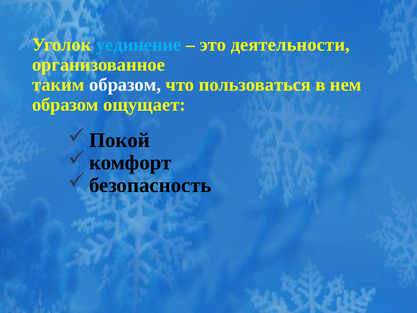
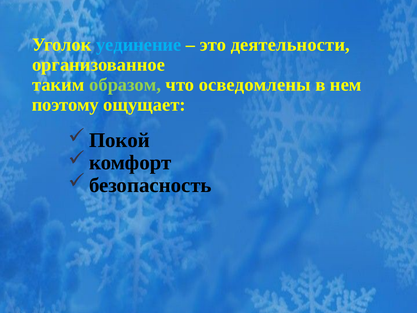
образом at (125, 85) colour: white -> light green
пользоваться: пользоваться -> осведомлены
образом at (65, 105): образом -> поэтому
